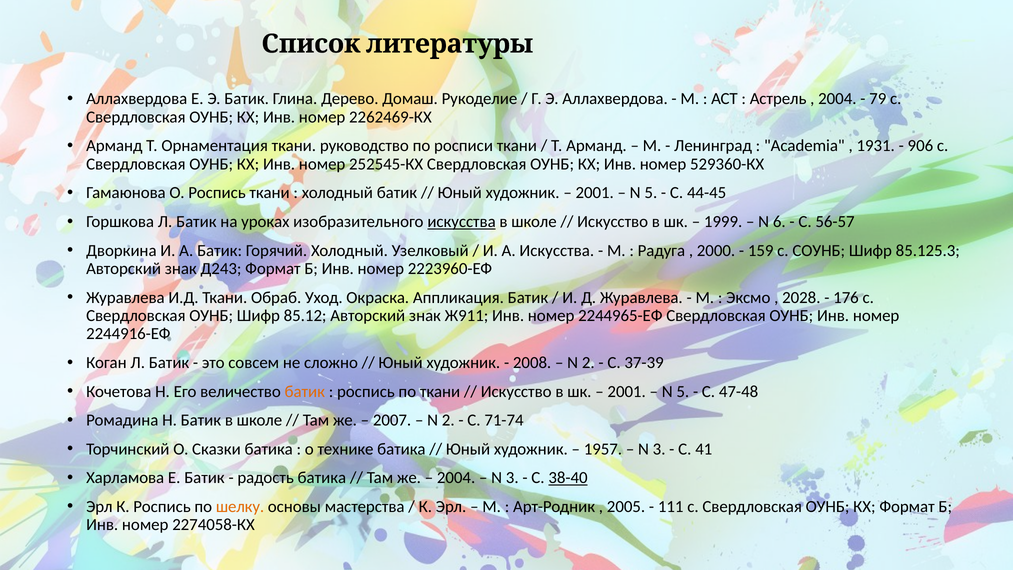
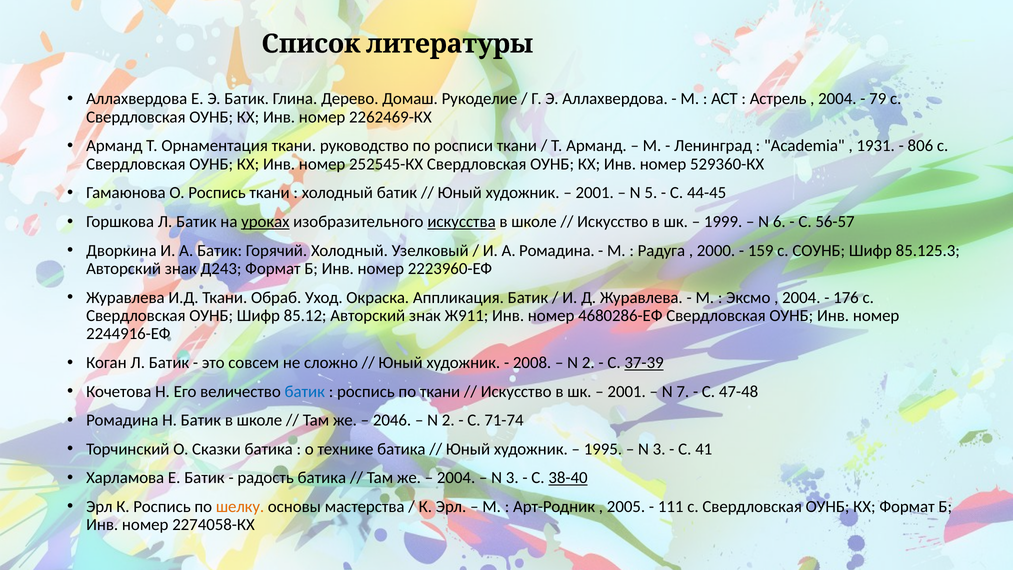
906: 906 -> 806
уроках underline: none -> present
А Искусства: Искусства -> Ромадина
2028 at (801, 297): 2028 -> 2004
2244965-ЕФ: 2244965-ЕФ -> 4680286-ЕФ
37-39 underline: none -> present
батик at (305, 391) colour: orange -> blue
5 at (683, 391): 5 -> 7
2007: 2007 -> 2046
1957: 1957 -> 1995
